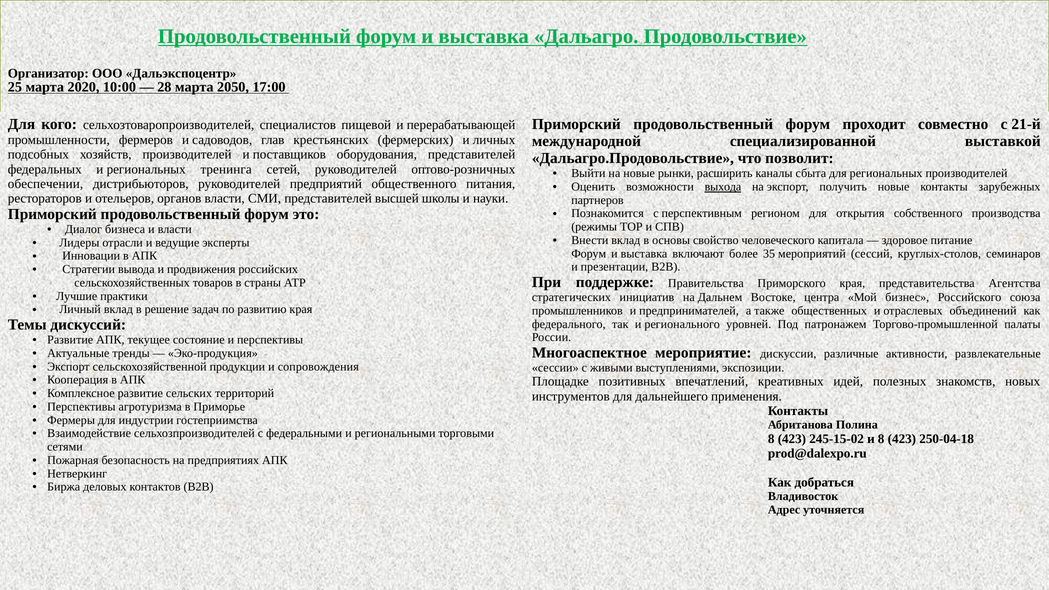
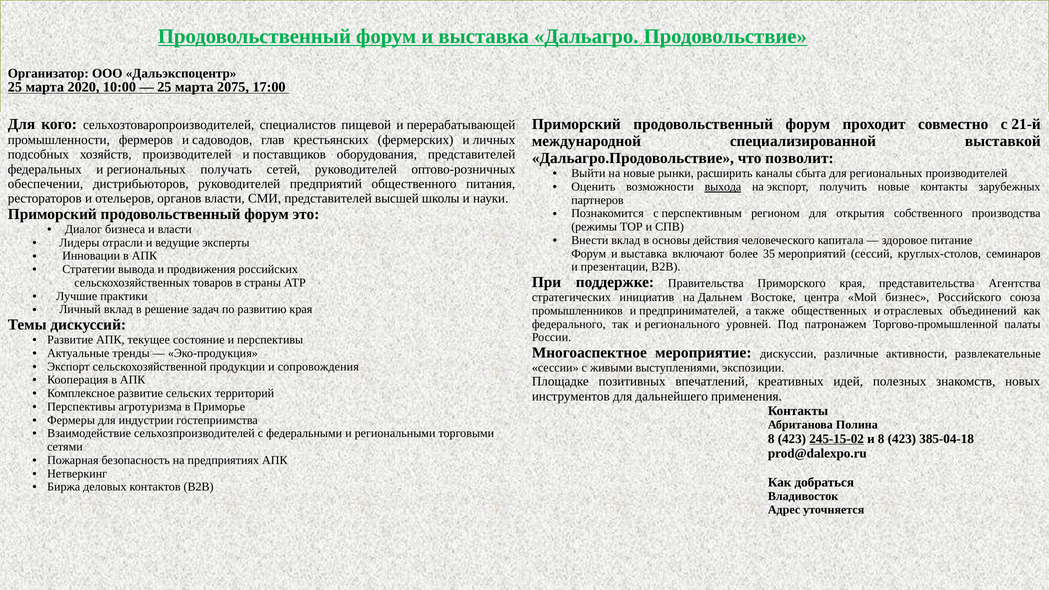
28 at (164, 87): 28 -> 25
2050: 2050 -> 2075
тренинга: тренинга -> получать
свойство: свойство -> действия
245-15-02 underline: none -> present
250-04-18: 250-04-18 -> 385-04-18
